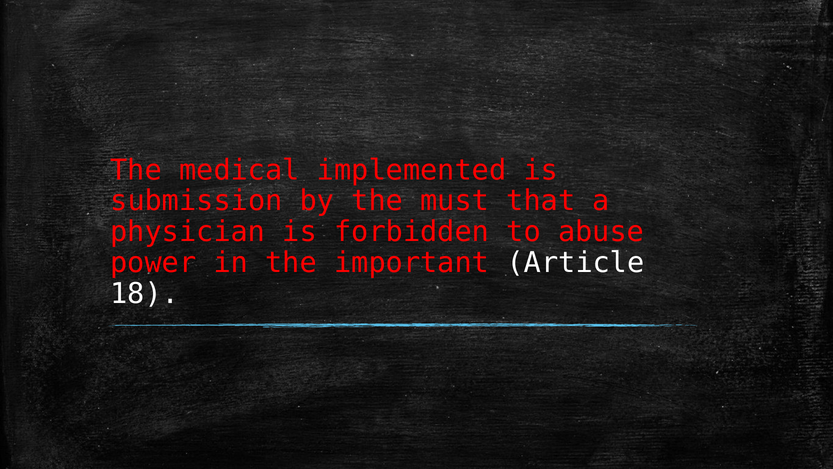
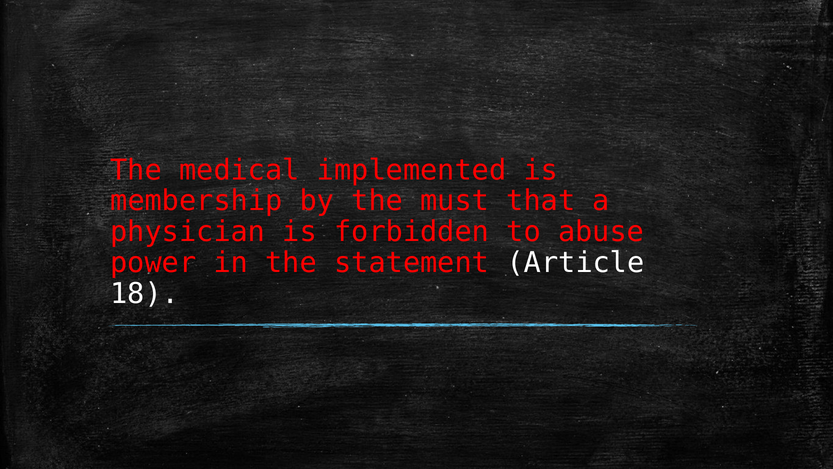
submission: submission -> membership
important: important -> statement
